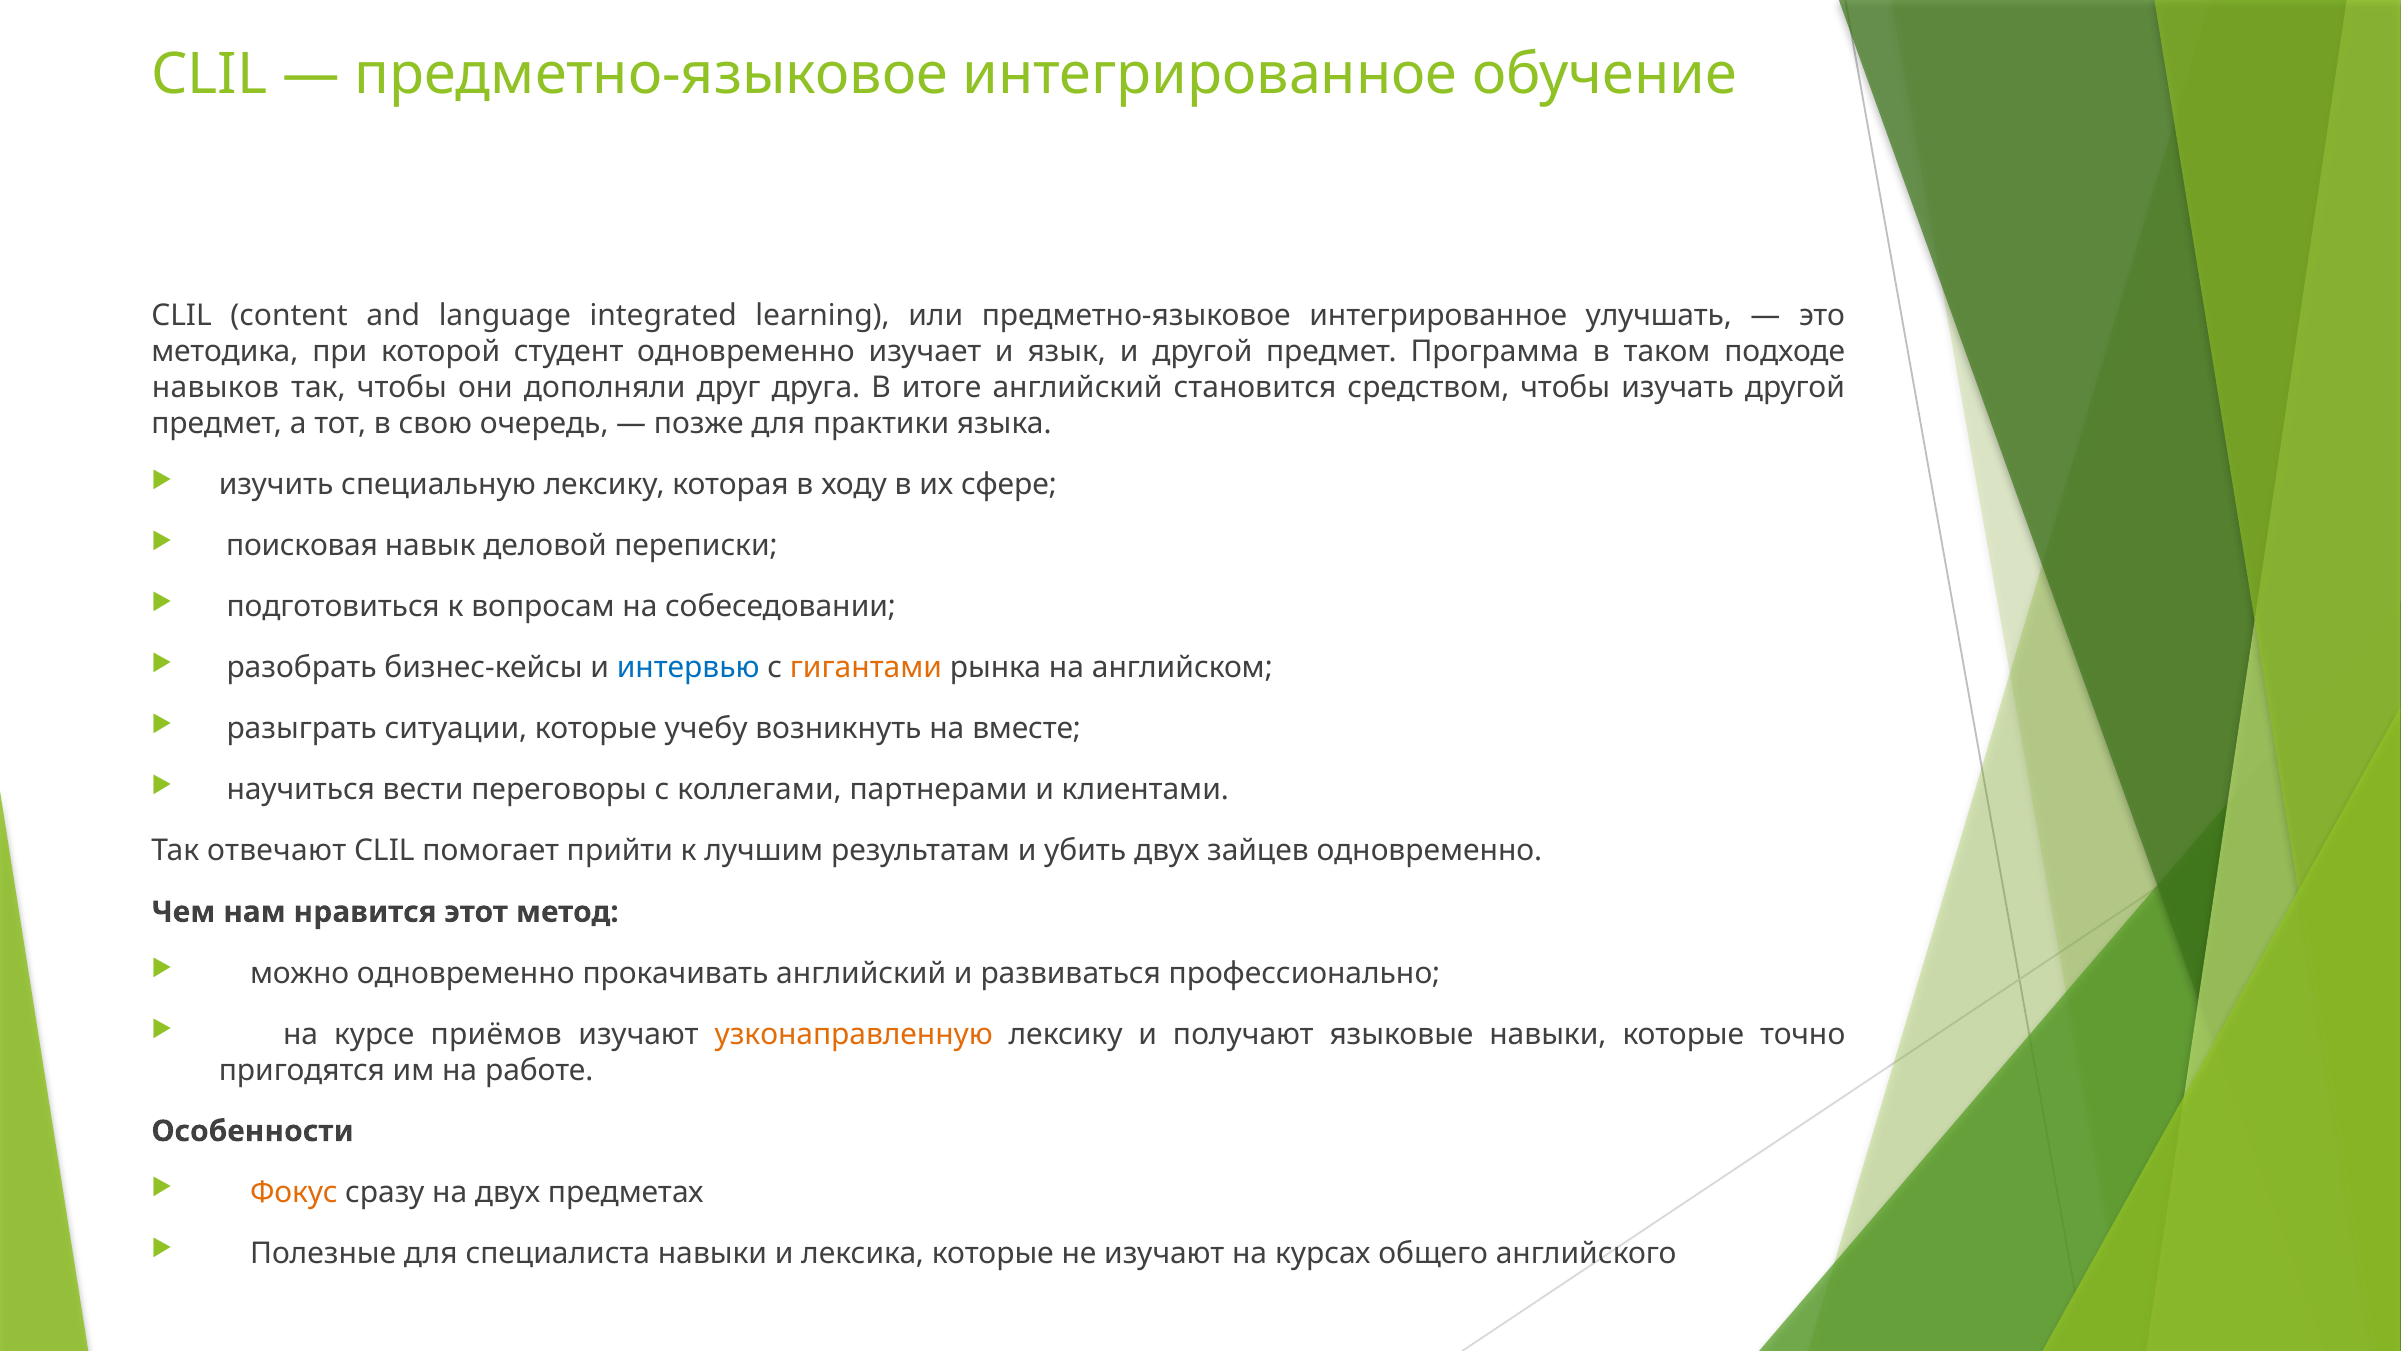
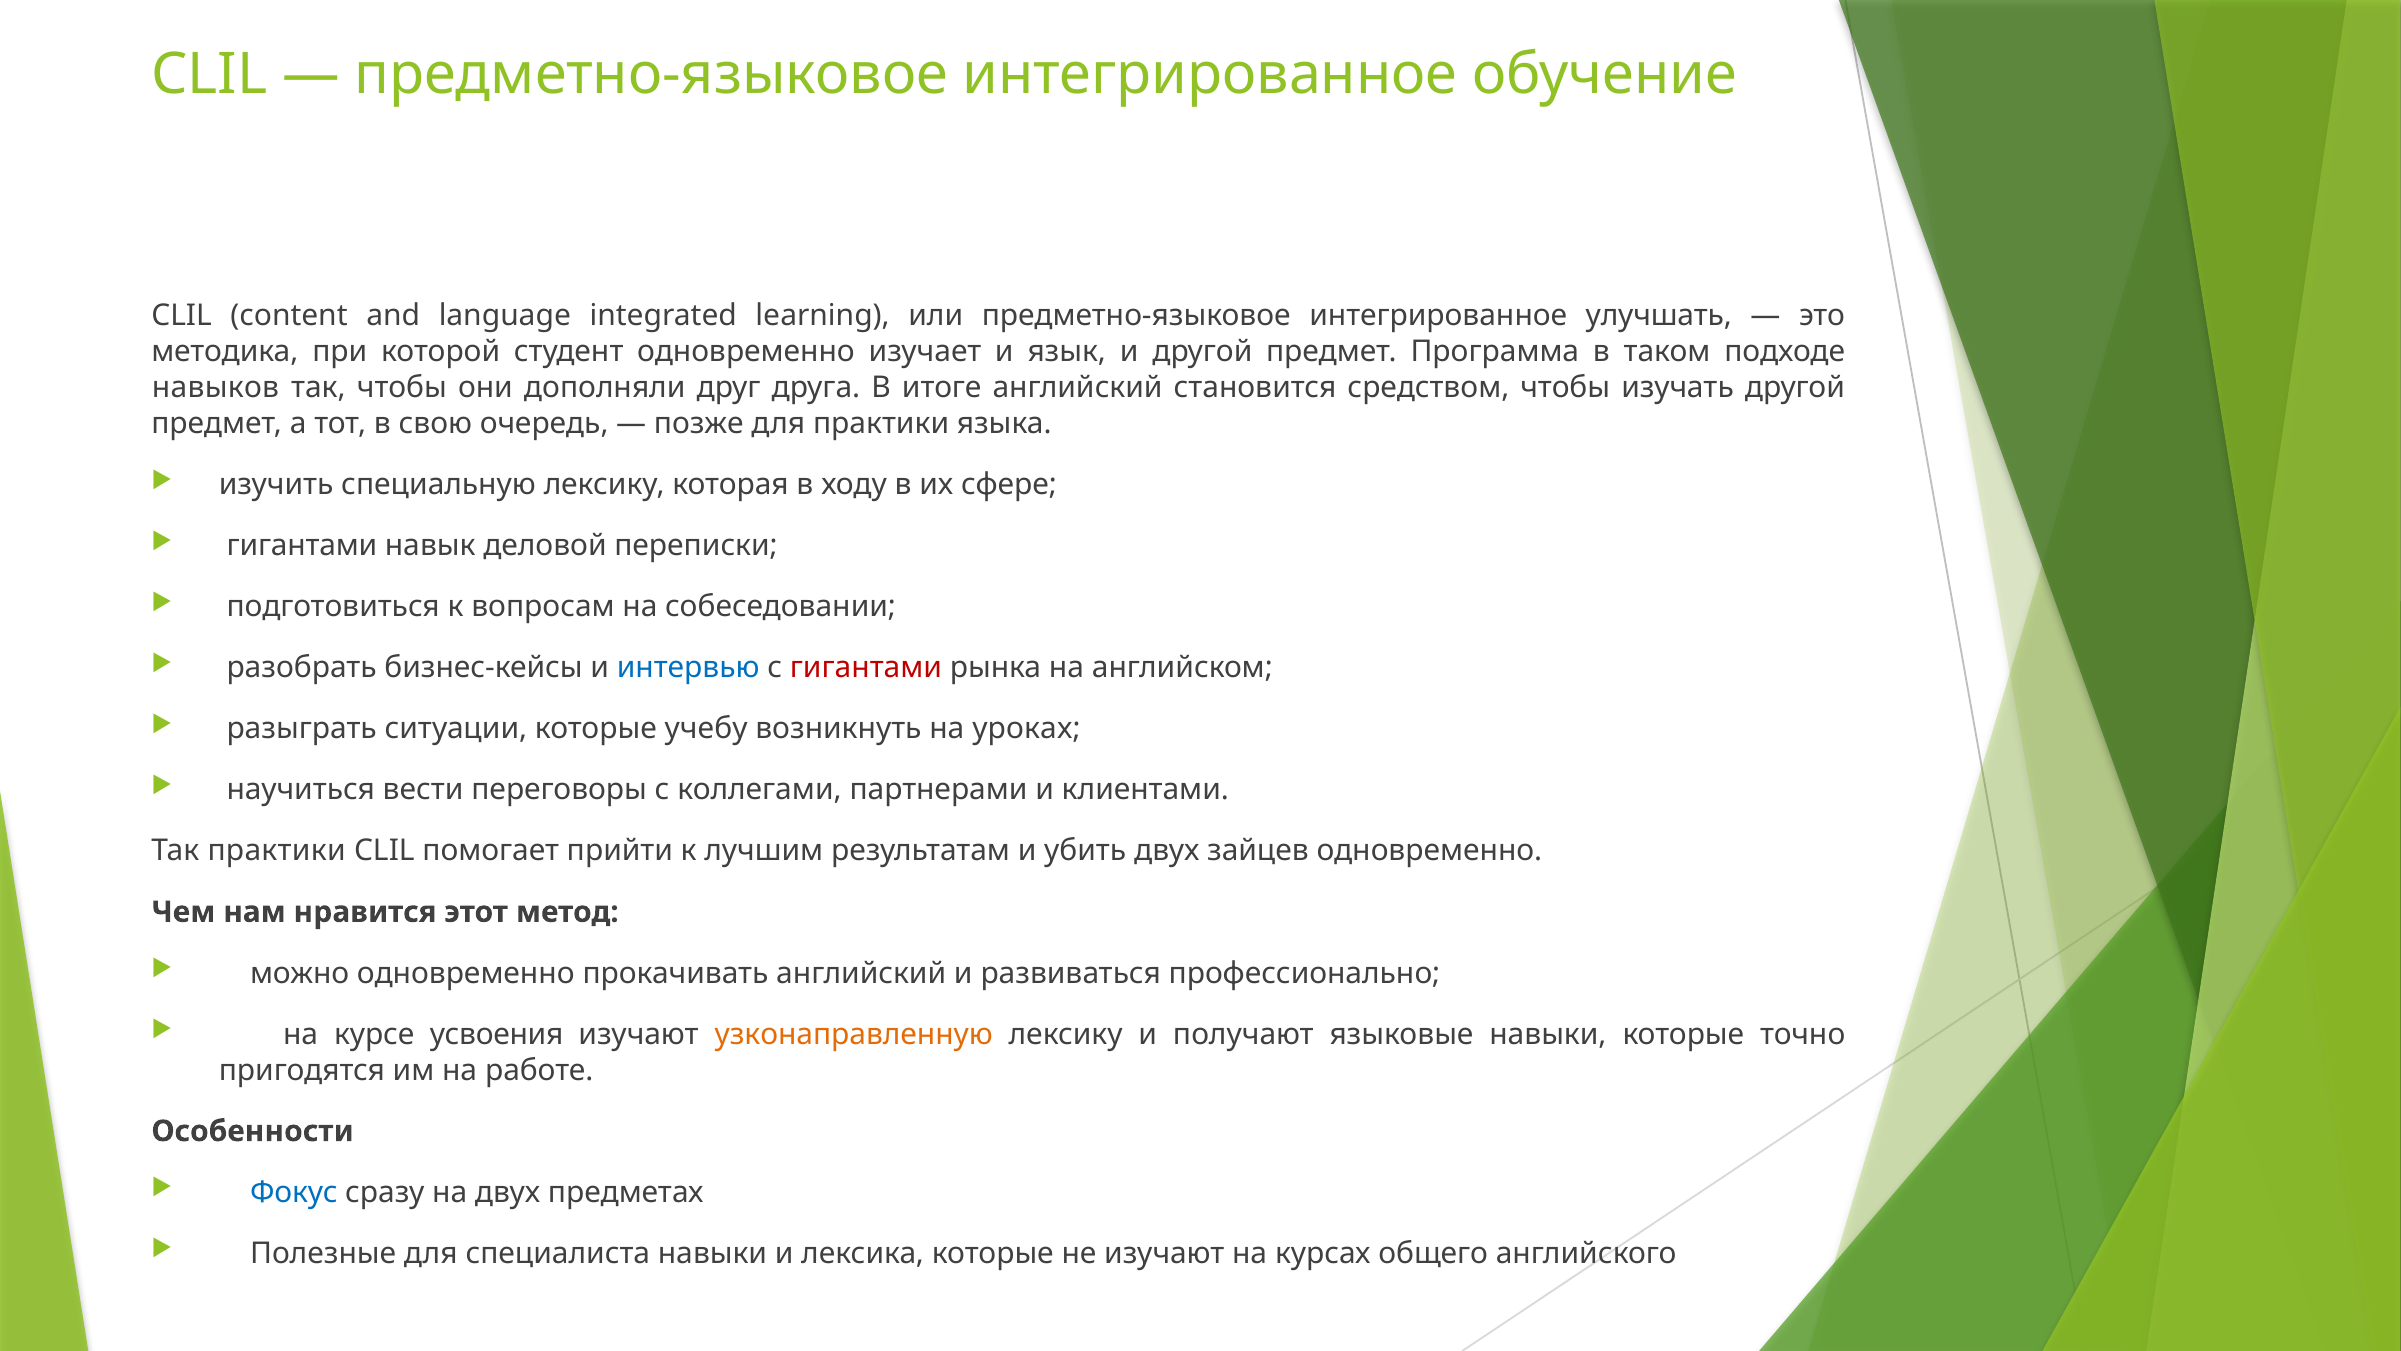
поисковая at (302, 545): поисковая -> гигантами
гигантами at (866, 668) colour: orange -> red
вместе: вместе -> уроках
Так отвечают: отвечают -> практики
приёмов: приёмов -> усвоения
Фокус colour: orange -> blue
